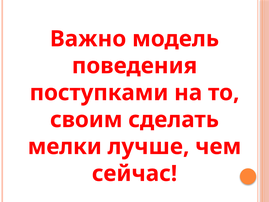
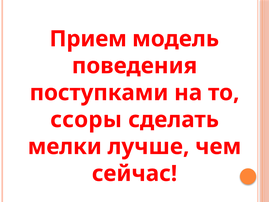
Важно: Важно -> Прием
своим: своим -> ссоры
